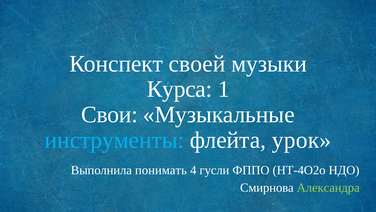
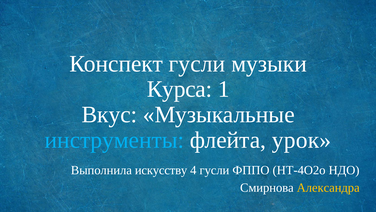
Конспект своей: своей -> гусли
Свои: Свои -> Вкус
понимать: понимать -> искусству
Александра colour: light green -> yellow
